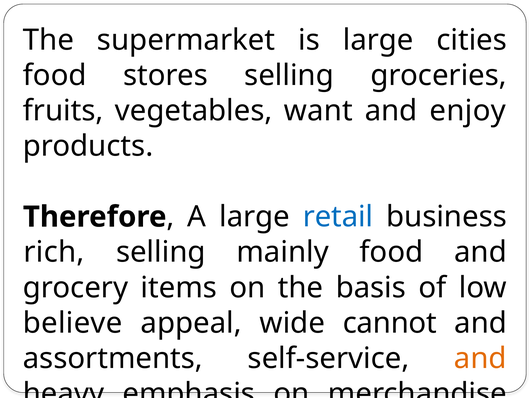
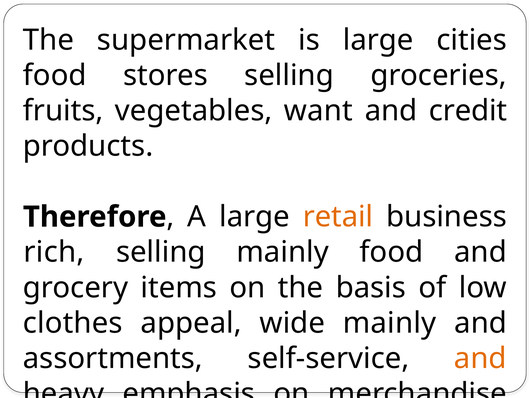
enjoy: enjoy -> credit
retail colour: blue -> orange
believe: believe -> clothes
wide cannot: cannot -> mainly
